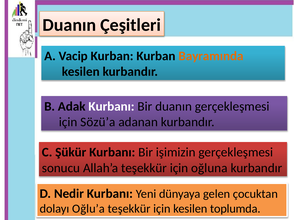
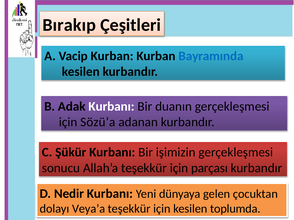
Duanın at (69, 25): Duanın -> Bırakıp
Bayramında colour: orange -> blue
oğluna: oğluna -> parçası
Oğlu’a: Oğlu’a -> Veya’a
